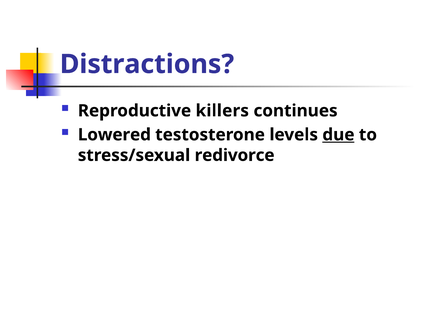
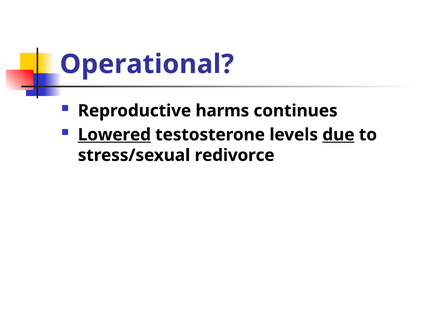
Distractions: Distractions -> Operational
killers: killers -> harms
Lowered underline: none -> present
